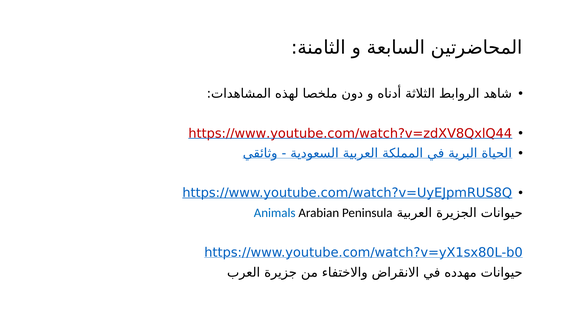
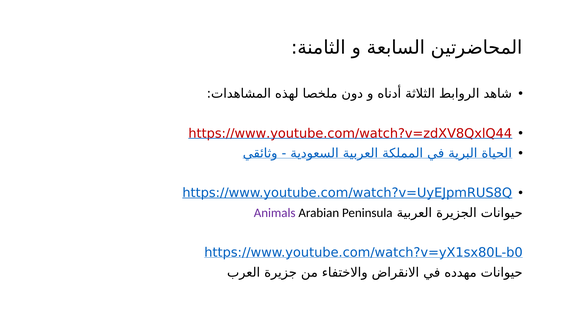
Animals colour: blue -> purple
